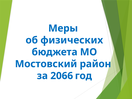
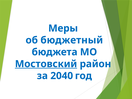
физических: физических -> бюджетный
Мостовский underline: none -> present
2066: 2066 -> 2040
